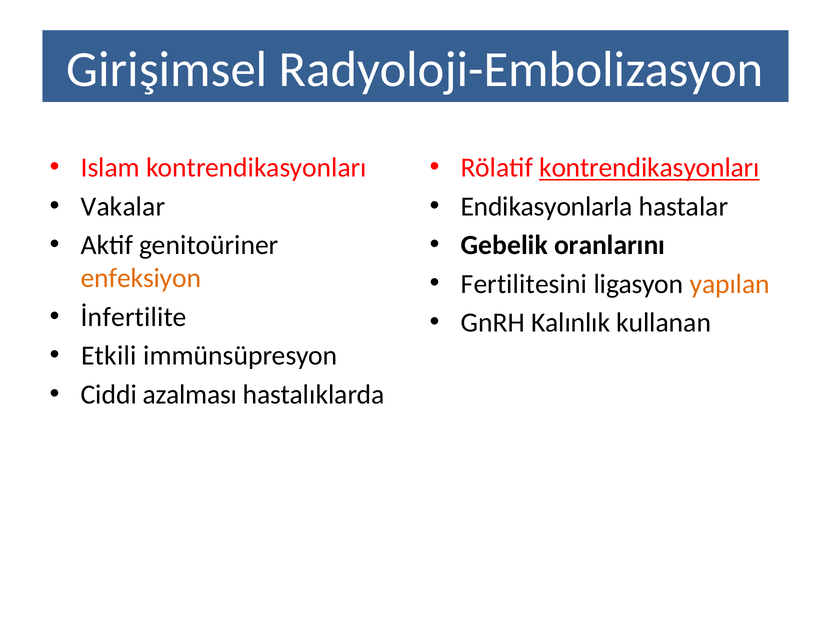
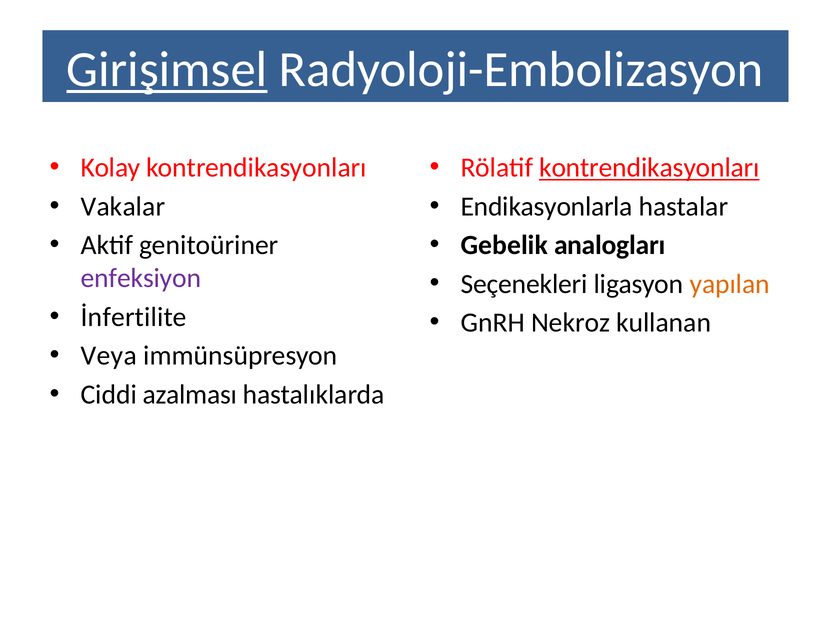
Girişimsel underline: none -> present
Islam: Islam -> Kolay
oranlarını: oranlarını -> analogları
enfeksiyon colour: orange -> purple
Fertilitesini: Fertilitesini -> Seçenekleri
Kalınlık: Kalınlık -> Nekroz
Etkili: Etkili -> Veya
